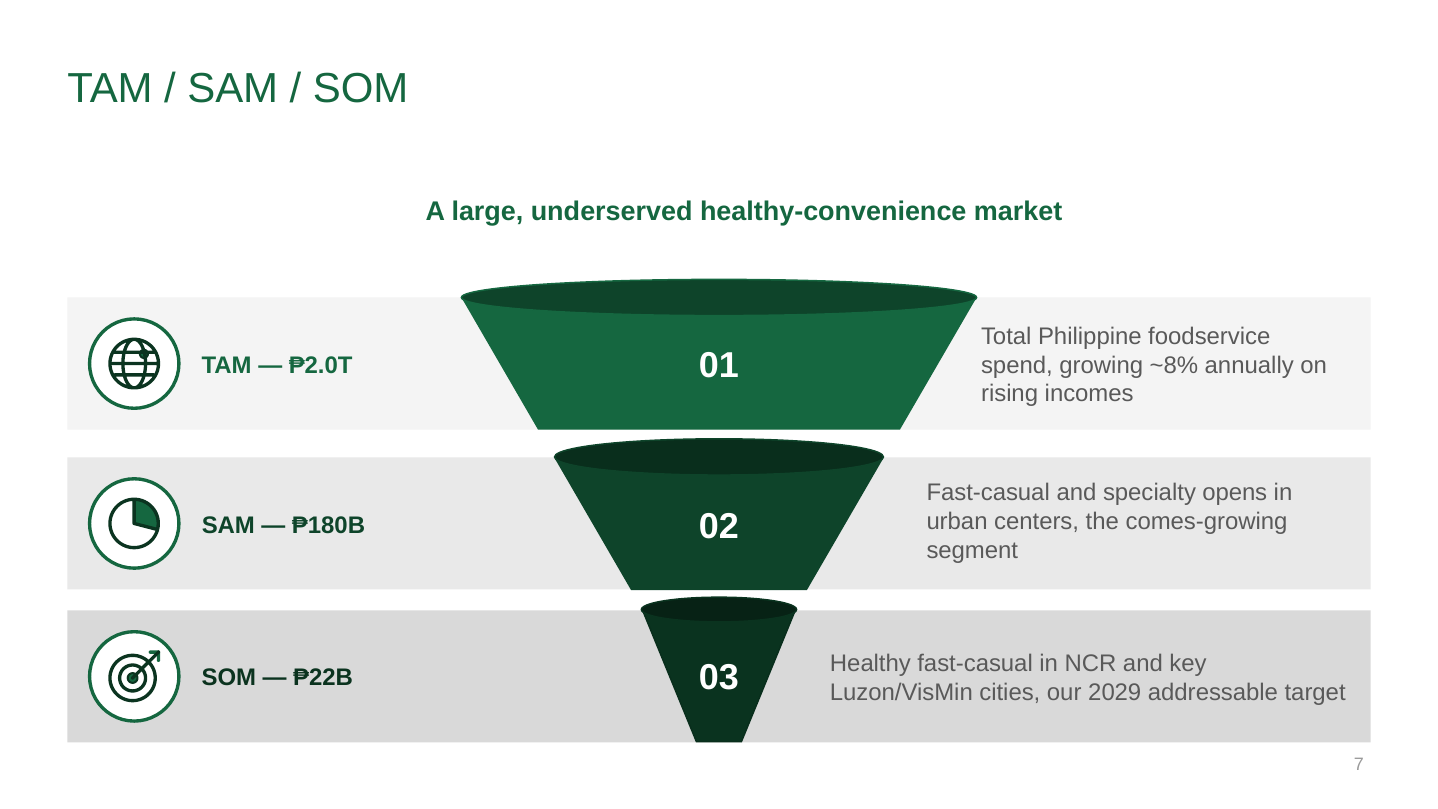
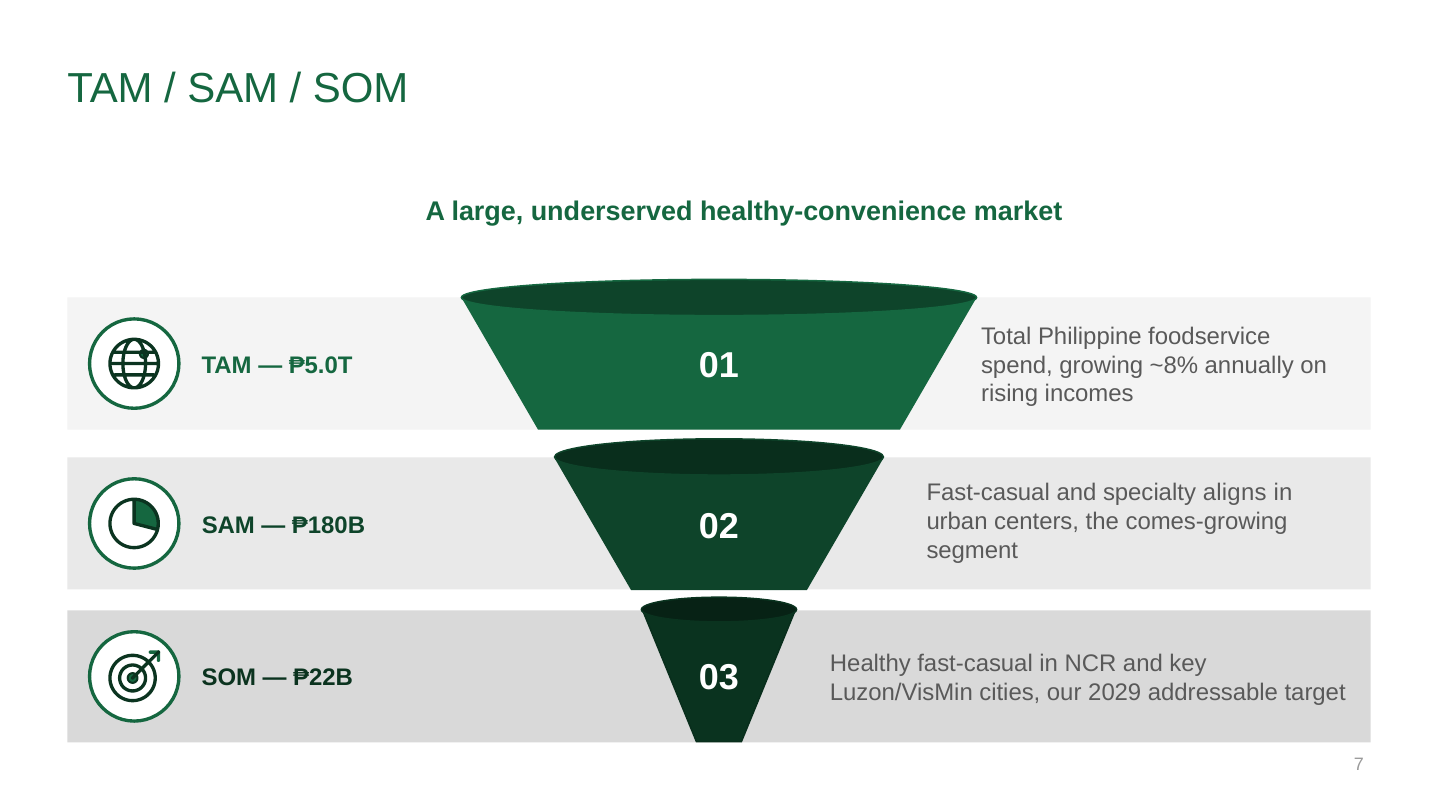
₱2.0T: ₱2.0T -> ₱5.0T
opens: opens -> aligns
